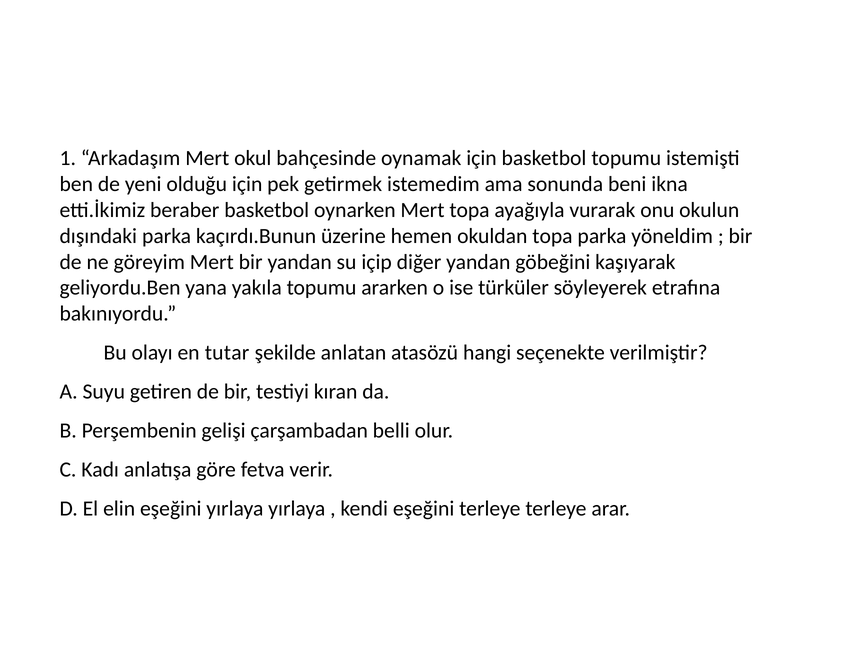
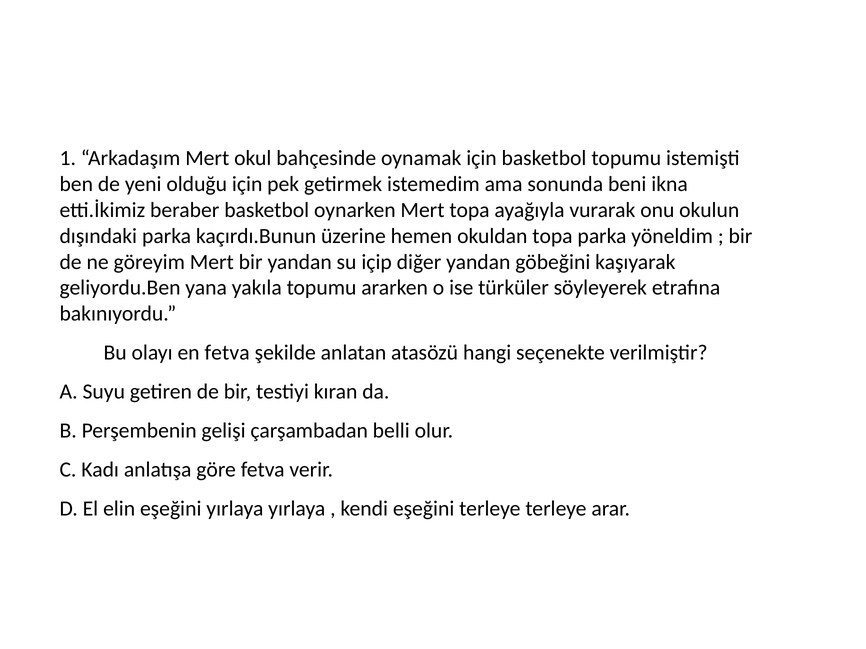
en tutar: tutar -> fetva
